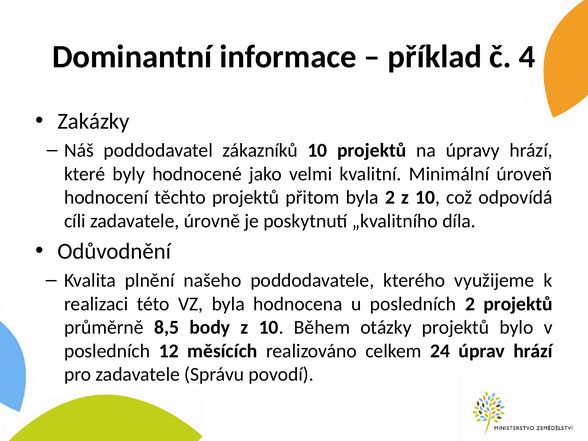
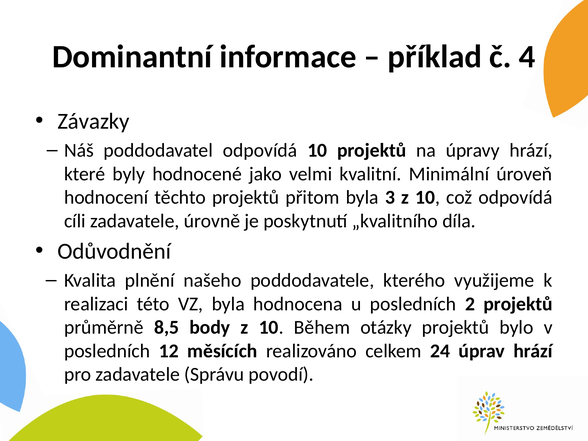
Zakázky: Zakázky -> Závazky
poddodavatel zákazníků: zákazníků -> odpovídá
byla 2: 2 -> 3
